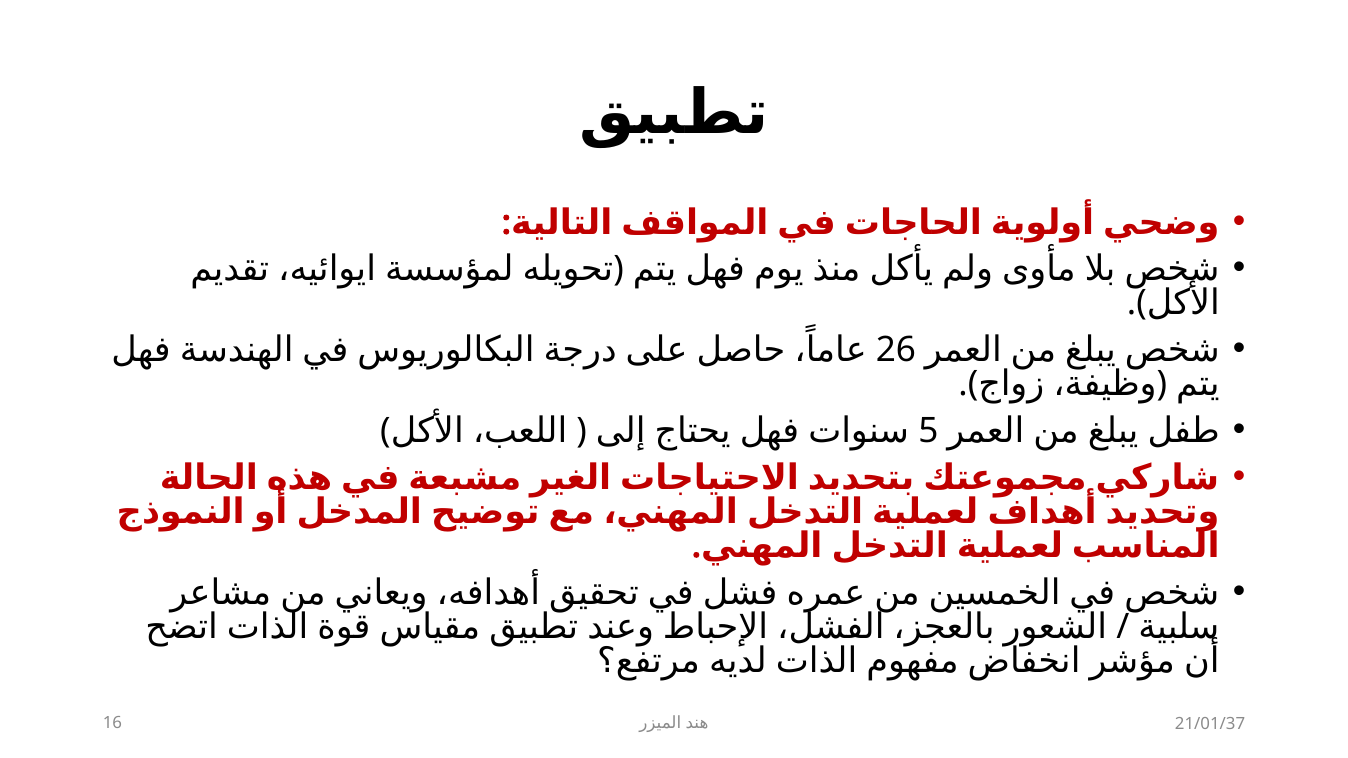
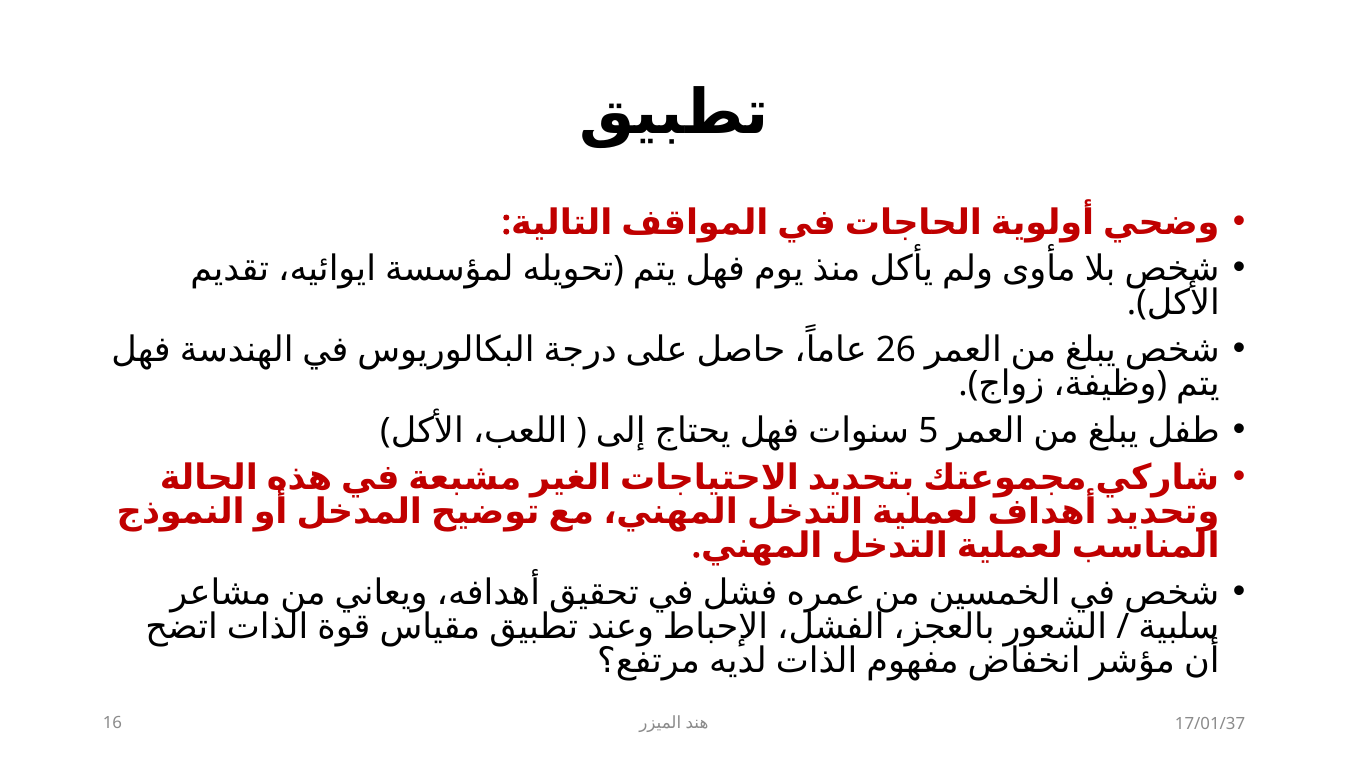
21/01/37: 21/01/37 -> 17/01/37
